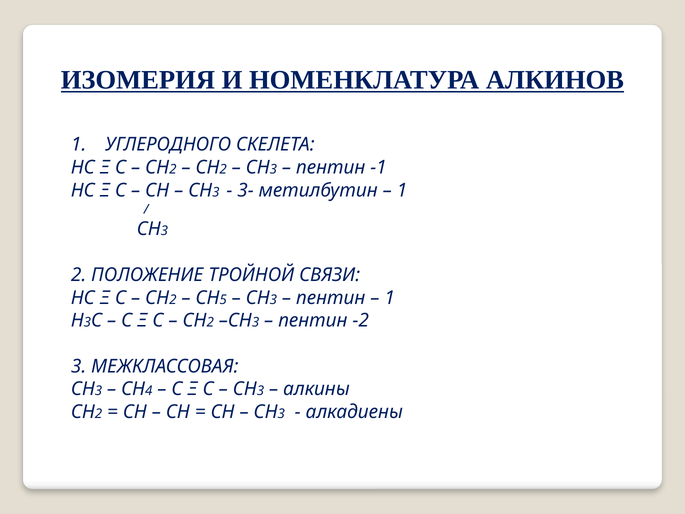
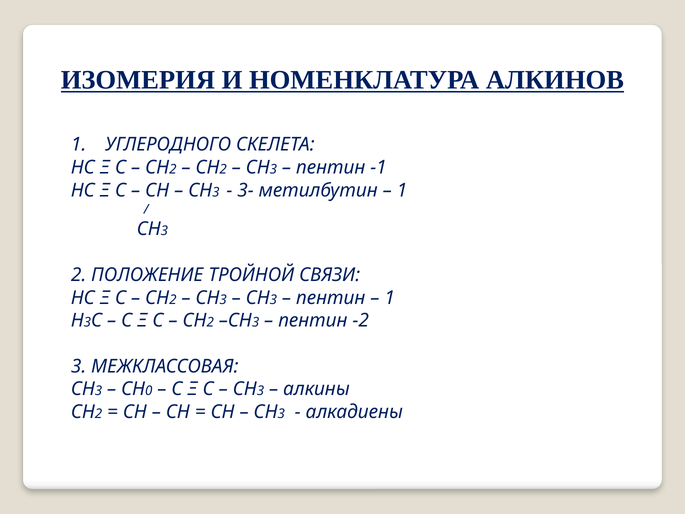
5 at (223, 299): 5 -> 3
4: 4 -> 0
